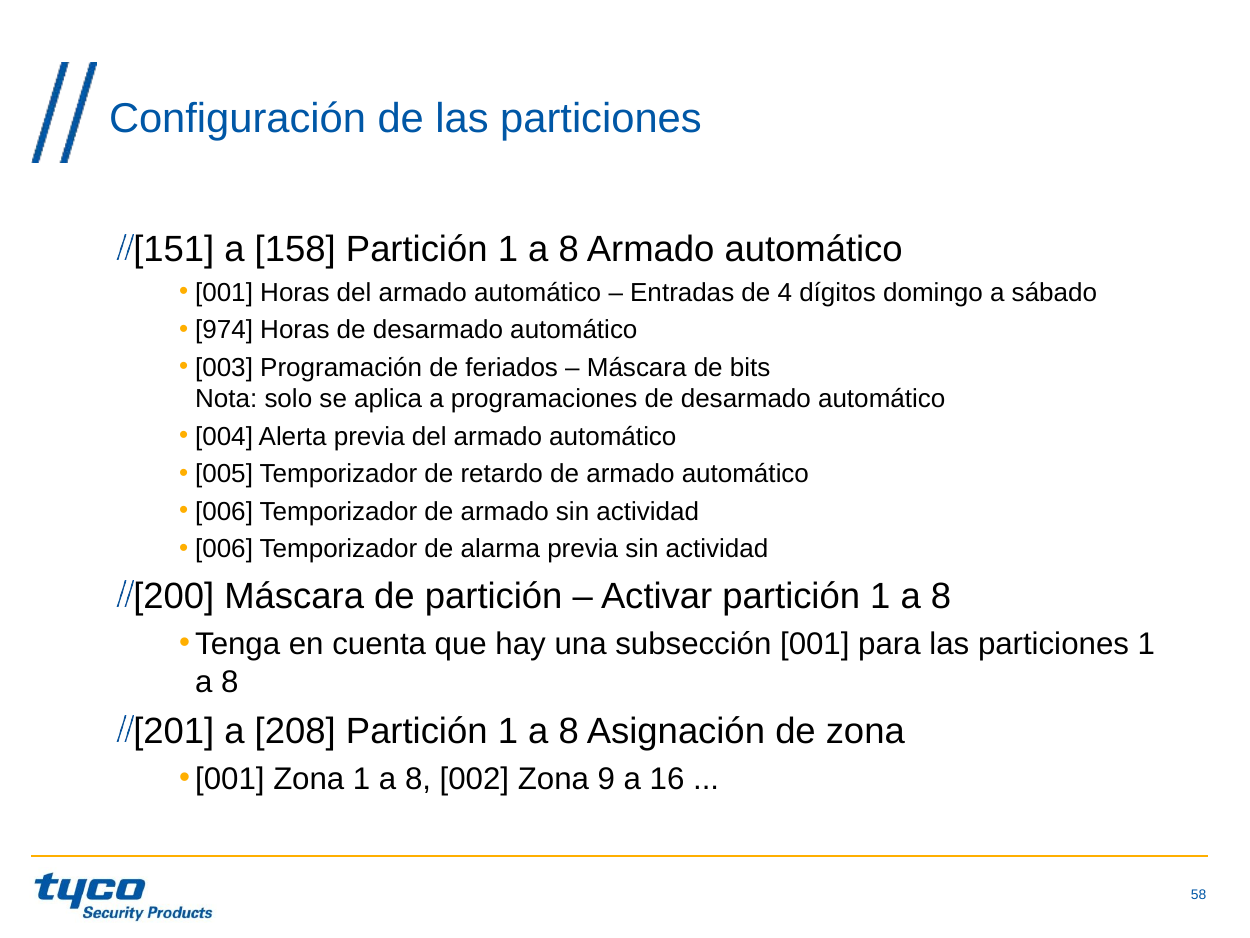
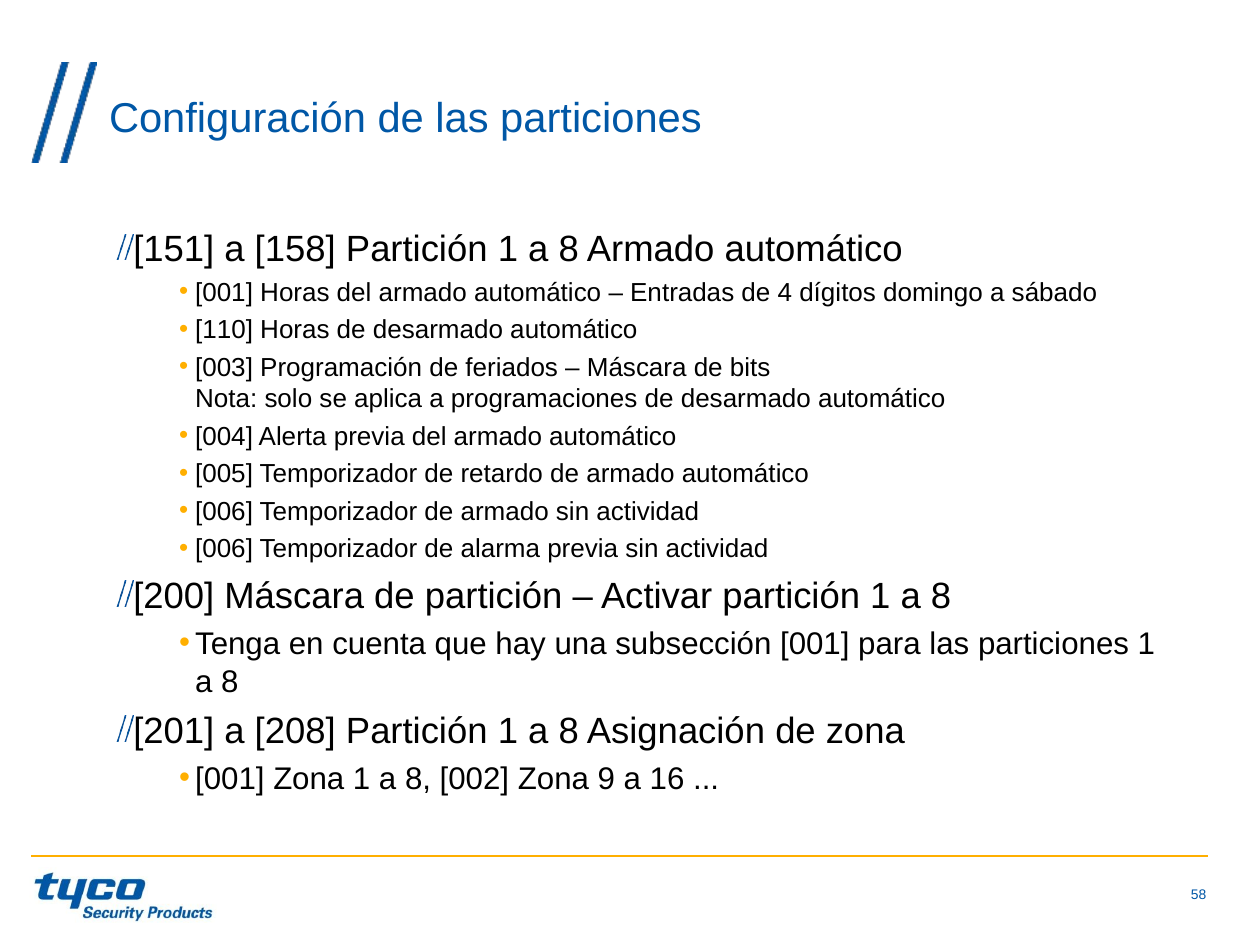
974: 974 -> 110
